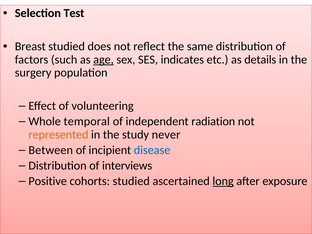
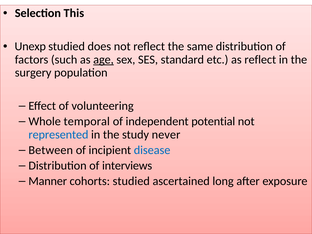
Test: Test -> This
Breast: Breast -> Unexp
indicates: indicates -> standard
as details: details -> reflect
radiation: radiation -> potential
represented colour: orange -> blue
Positive: Positive -> Manner
long underline: present -> none
